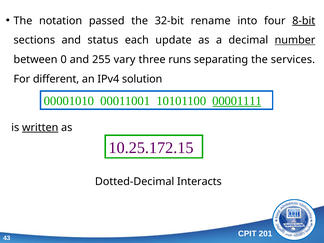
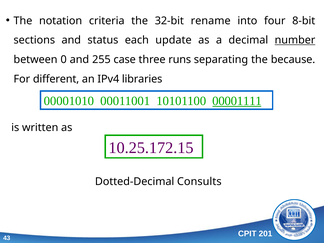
passed: passed -> criteria
8-bit underline: present -> none
vary: vary -> case
services: services -> because
solution: solution -> libraries
written underline: present -> none
Interacts: Interacts -> Consults
